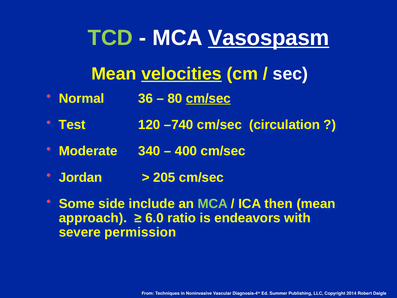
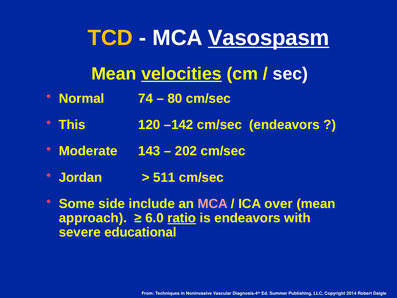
TCD colour: light green -> yellow
36: 36 -> 74
cm/sec at (208, 98) underline: present -> none
Test: Test -> This
–740: –740 -> –142
cm/sec circulation: circulation -> endeavors
340: 340 -> 143
400: 400 -> 202
205: 205 -> 511
MCA at (213, 204) colour: light green -> pink
then: then -> over
ratio underline: none -> present
permission: permission -> educational
